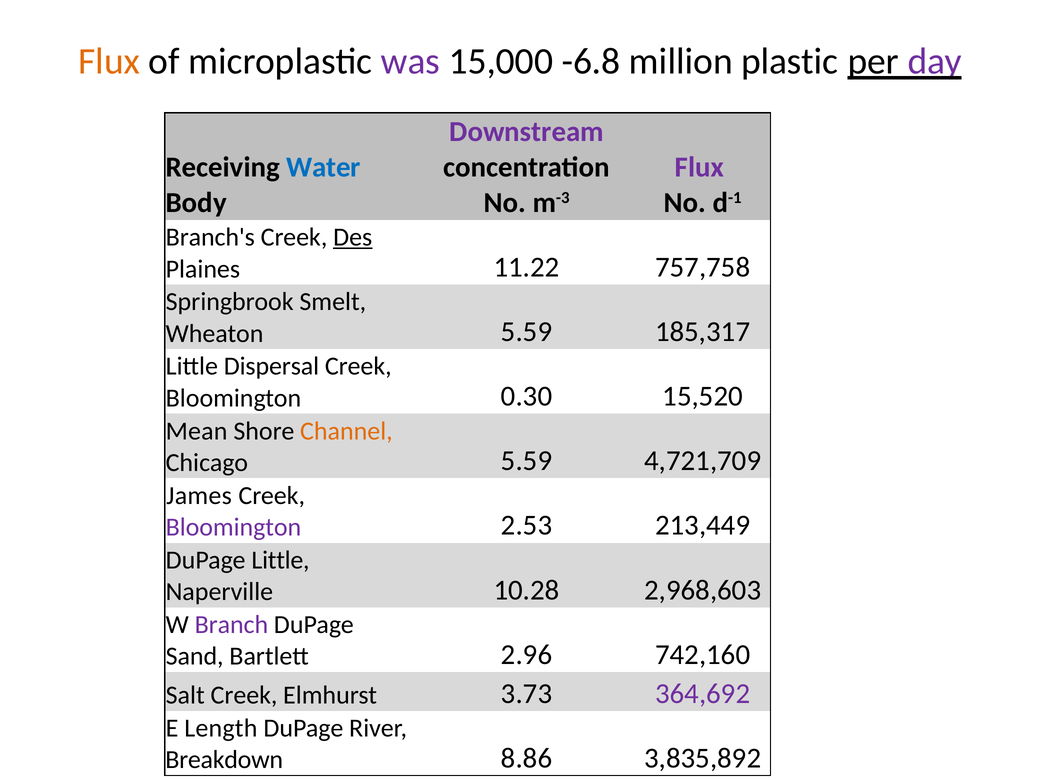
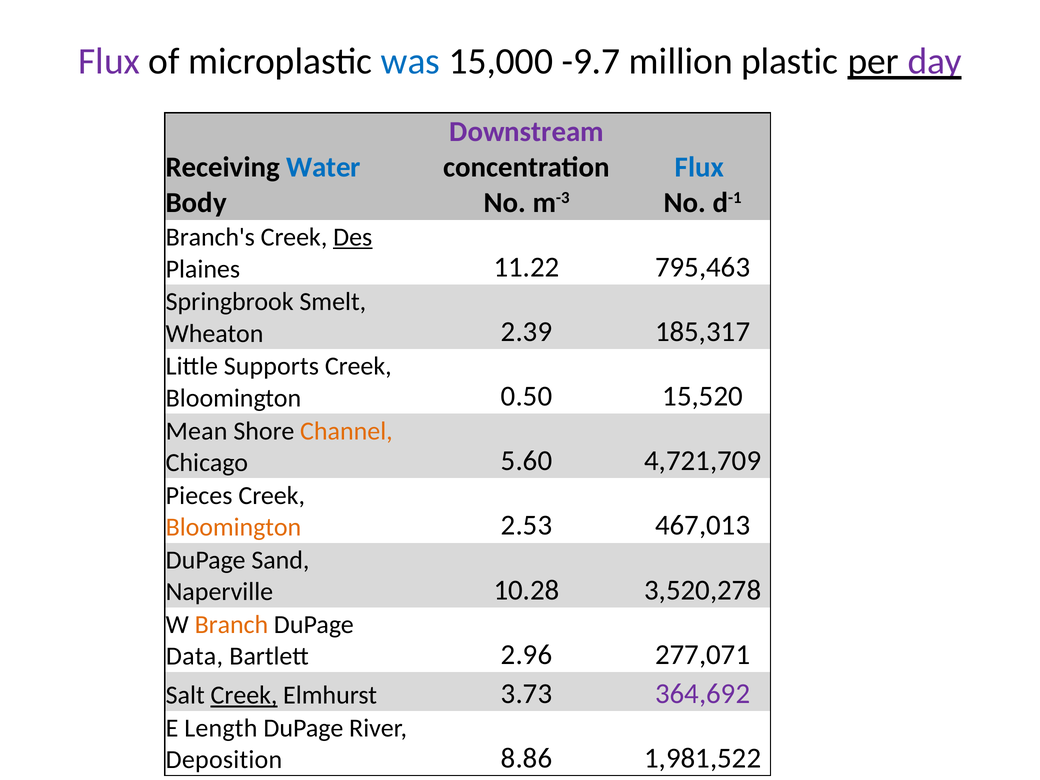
Flux at (109, 62) colour: orange -> purple
was colour: purple -> blue
-6.8: -6.8 -> -9.7
Flux at (699, 167) colour: purple -> blue
757,758: 757,758 -> 795,463
Wheaton 5.59: 5.59 -> 2.39
Dispersal: Dispersal -> Supports
0.30: 0.30 -> 0.50
Chicago 5.59: 5.59 -> 5.60
James: James -> Pieces
Bloomington at (233, 527) colour: purple -> orange
213,449: 213,449 -> 467,013
DuPage Little: Little -> Sand
2,968,603: 2,968,603 -> 3,520,278
Branch colour: purple -> orange
Sand: Sand -> Data
742,160: 742,160 -> 277,071
Creek at (244, 695) underline: none -> present
Breakdown: Breakdown -> Deposition
3,835,892: 3,835,892 -> 1,981,522
